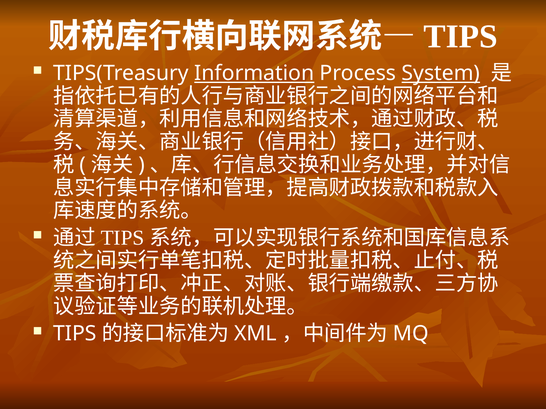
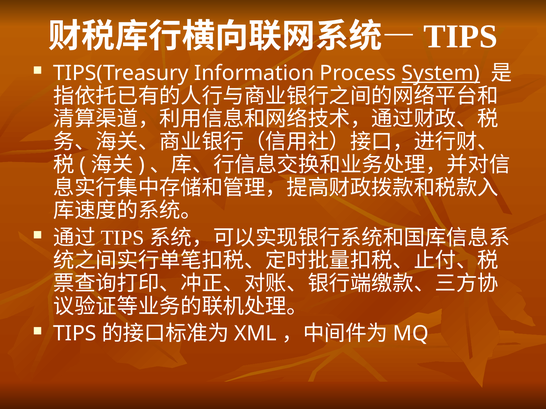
Information underline: present -> none
